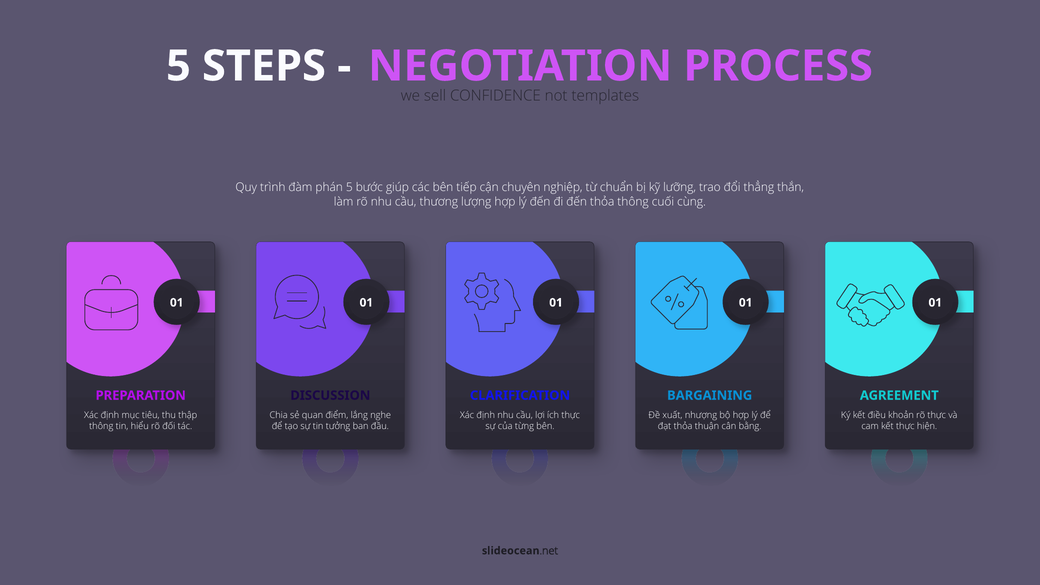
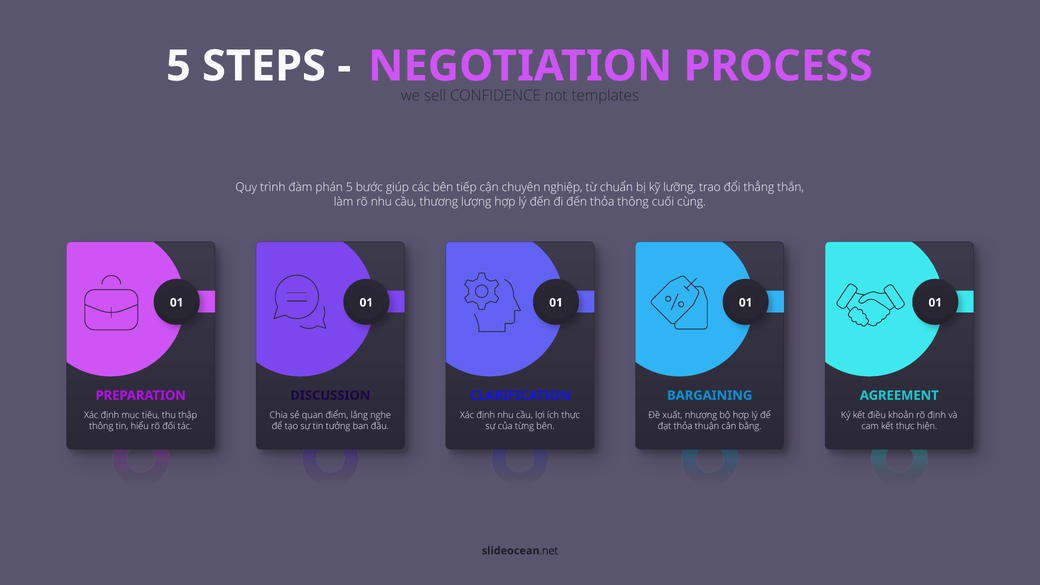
rõ thực: thực -> định
